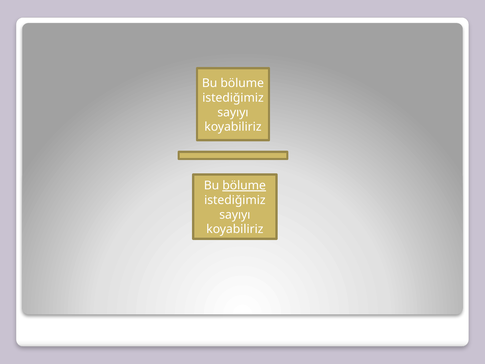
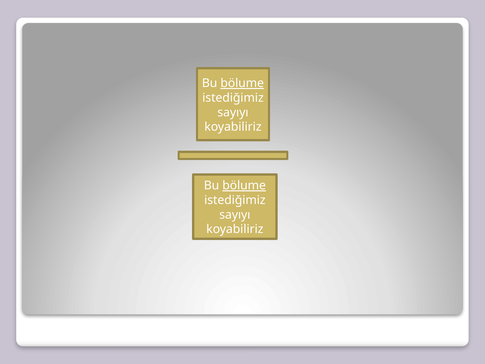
bölume at (242, 83) underline: none -> present
